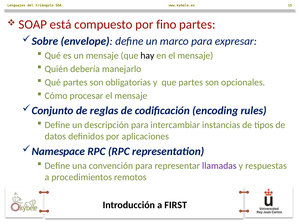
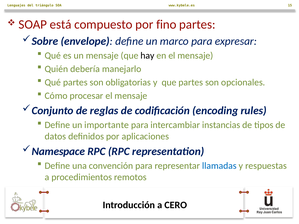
descripción: descripción -> importante
llamadas colour: purple -> blue
FIRST: FIRST -> CERO
